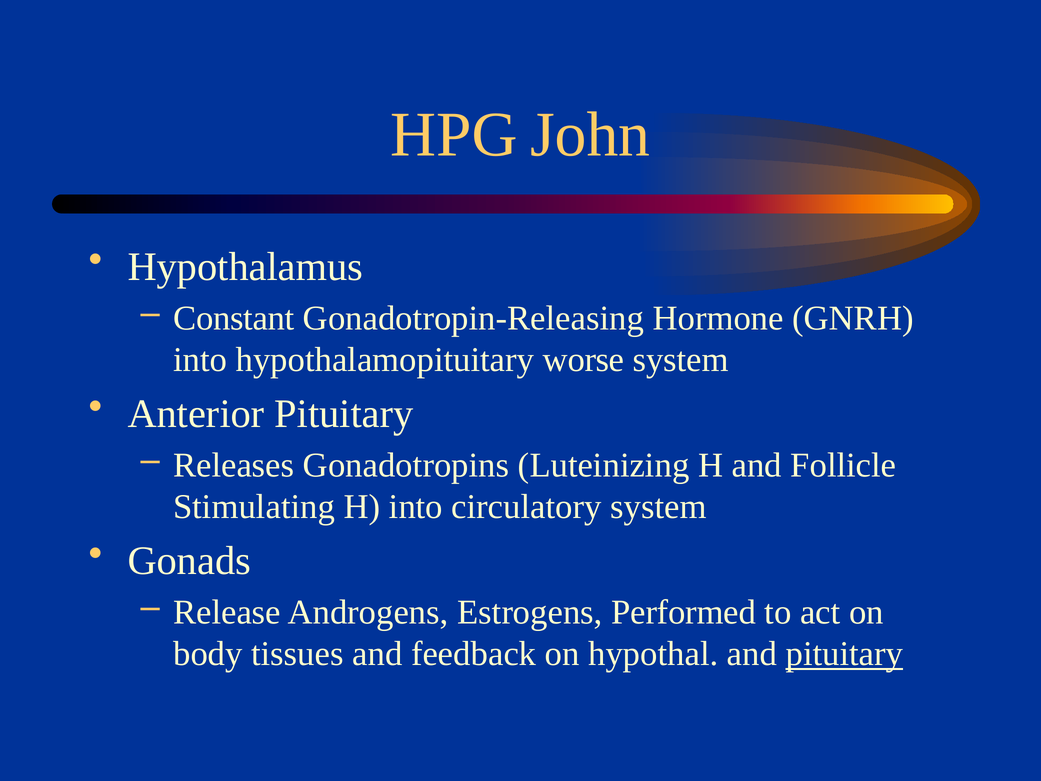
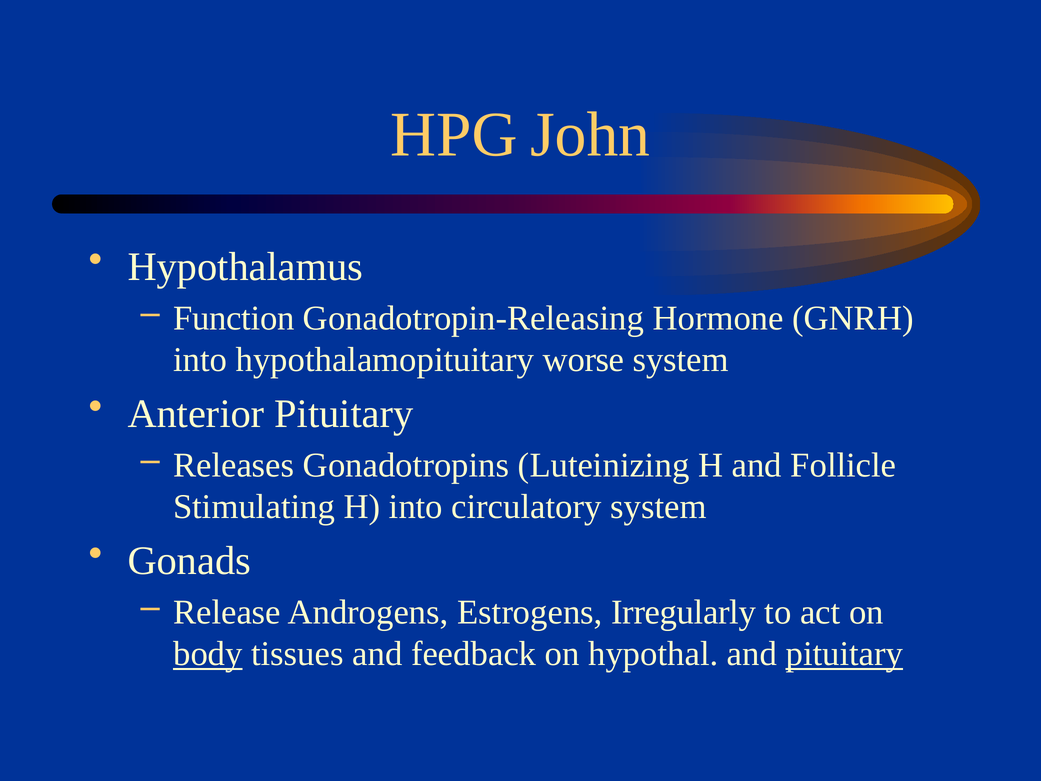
Constant: Constant -> Function
Performed: Performed -> Irregularly
body underline: none -> present
